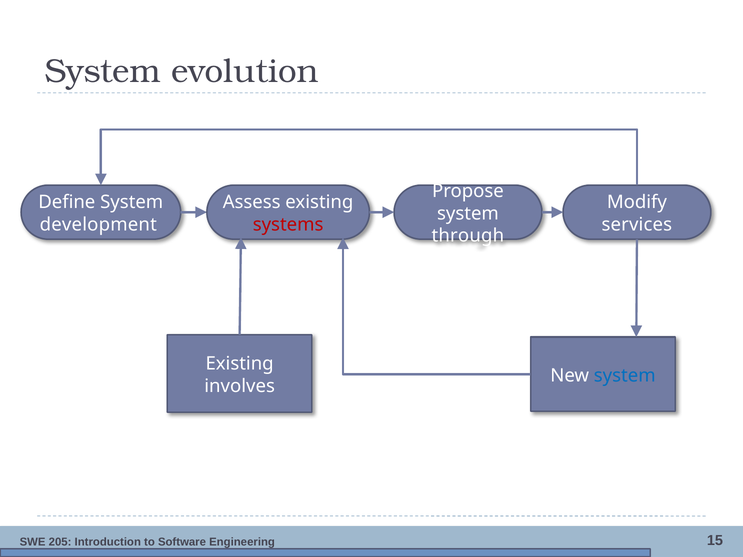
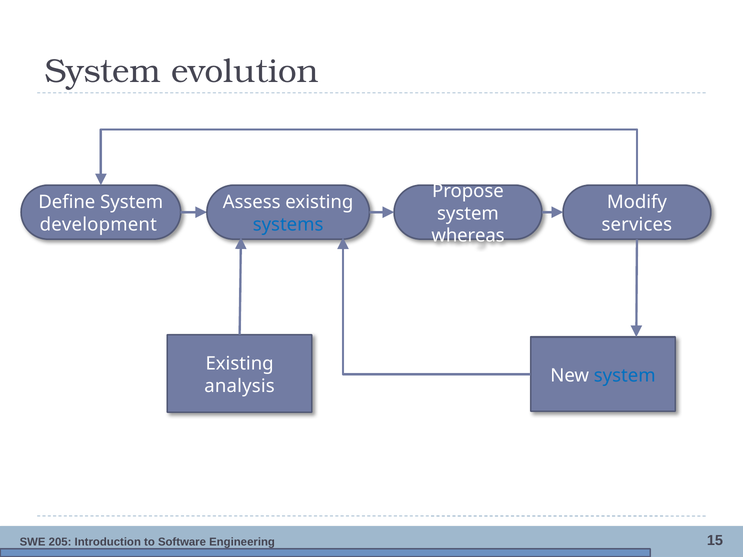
systems colour: red -> blue
through: through -> whereas
involves: involves -> analysis
